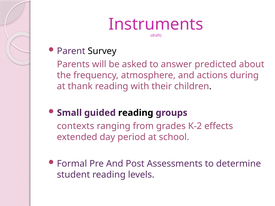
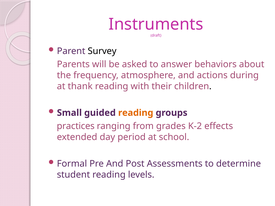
predicted: predicted -> behaviors
reading at (136, 113) colour: black -> orange
contexts: contexts -> practices
